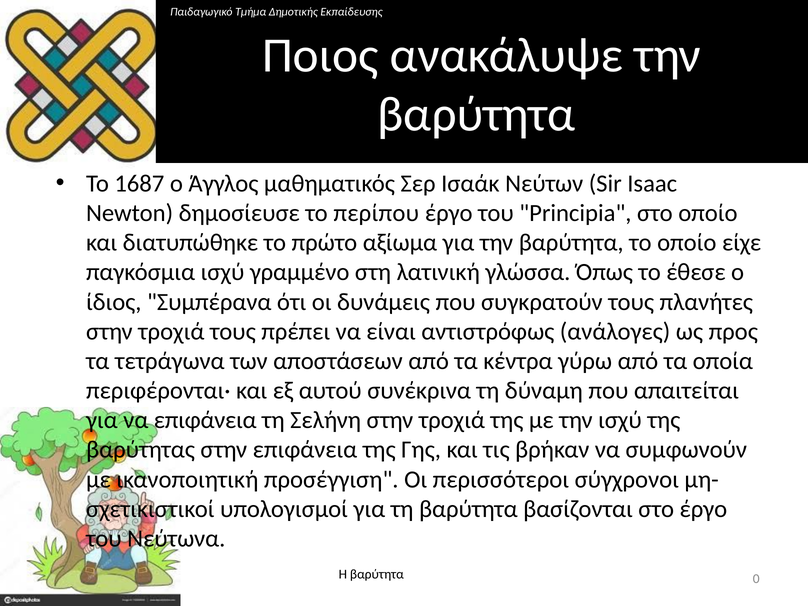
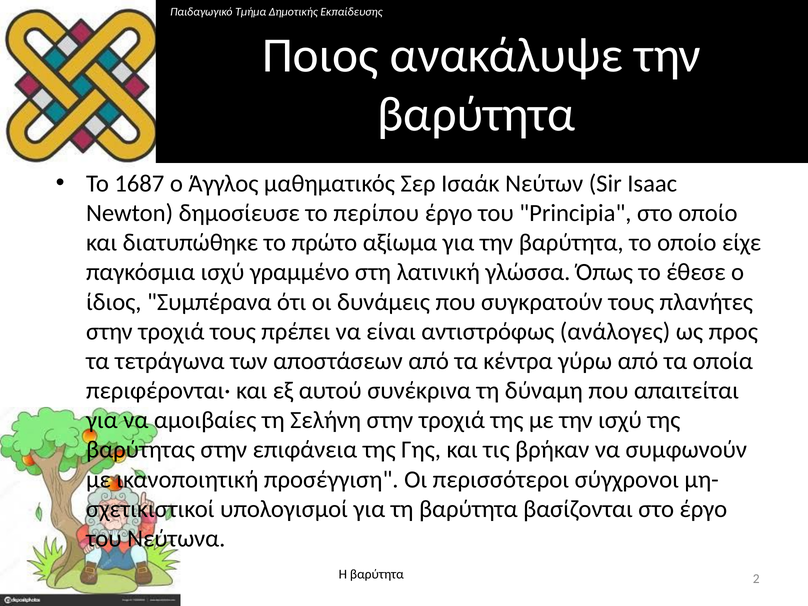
να επιφάνεια: επιφάνεια -> αμοιβαίες
0: 0 -> 2
